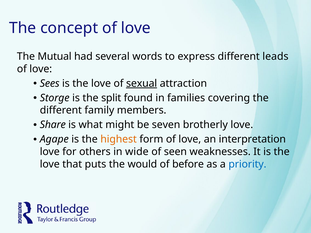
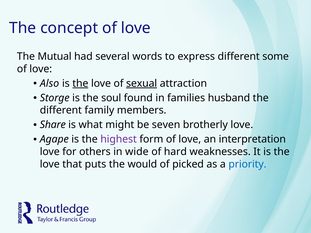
leads: leads -> some
Sees: Sees -> Also
the at (80, 83) underline: none -> present
split: split -> soul
covering: covering -> husband
highest colour: orange -> purple
seen: seen -> hard
before: before -> picked
